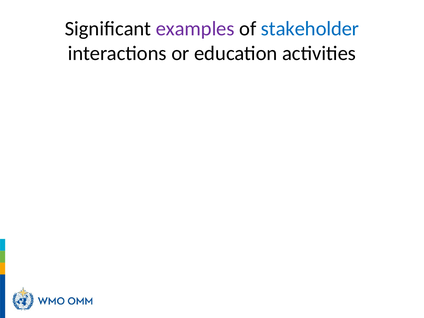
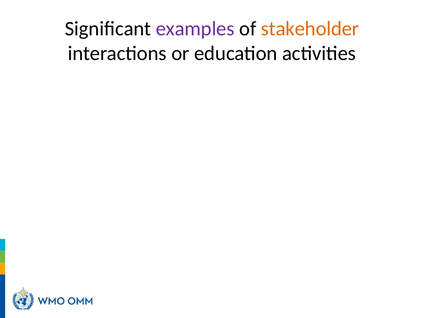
stakeholder colour: blue -> orange
